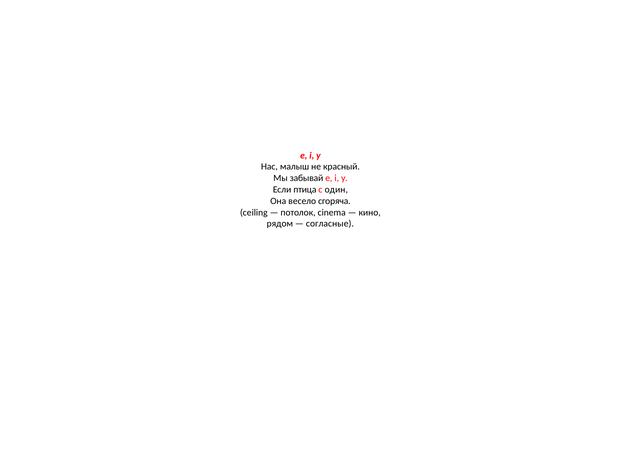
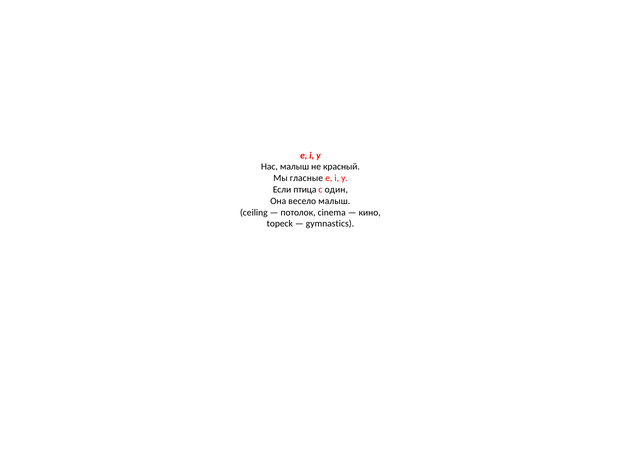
забывай: забывай -> гласные
весело сгоряча: сгоряча -> малыш
рядом: рядом -> topeck
согласные: согласные -> gymnastics
